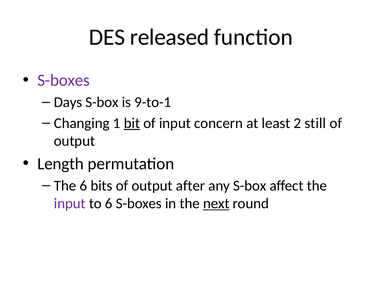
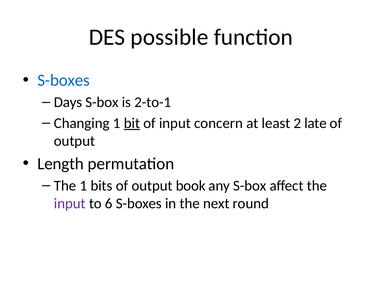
released: released -> possible
S-boxes at (64, 80) colour: purple -> blue
9-to-1: 9-to-1 -> 2-to-1
still: still -> late
The 6: 6 -> 1
after: after -> book
next underline: present -> none
